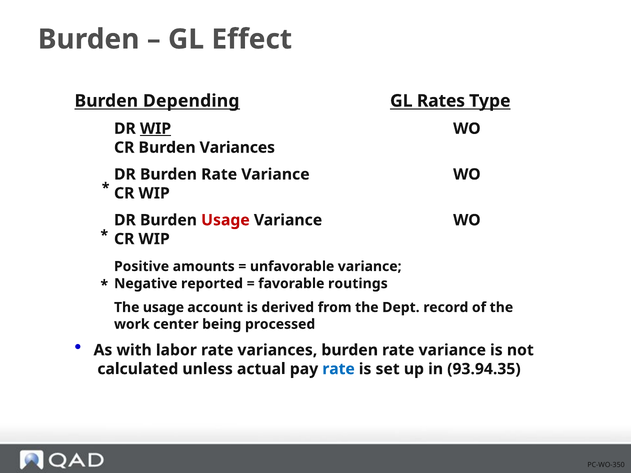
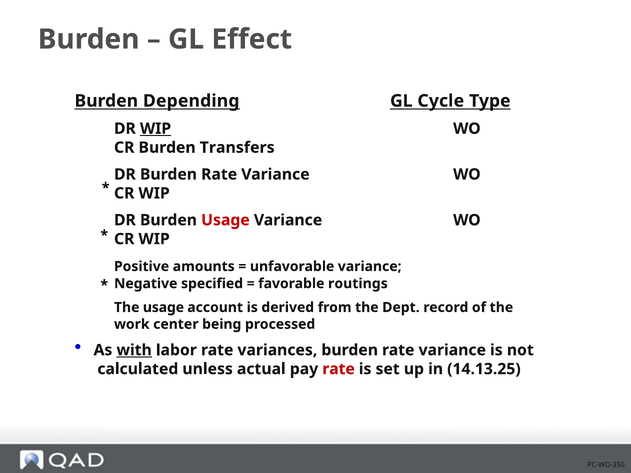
Rates: Rates -> Cycle
Burden Variances: Variances -> Transfers
reported: reported -> specified
with underline: none -> present
rate at (339, 369) colour: blue -> red
93.94.35: 93.94.35 -> 14.13.25
